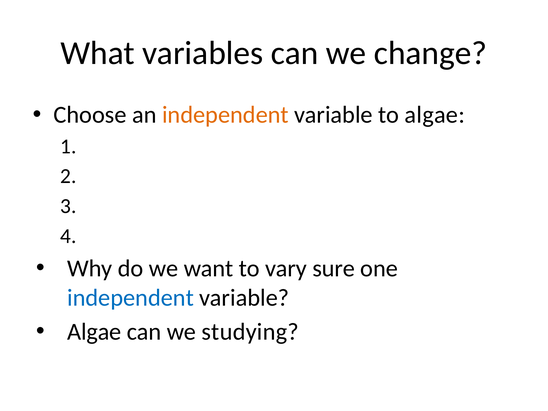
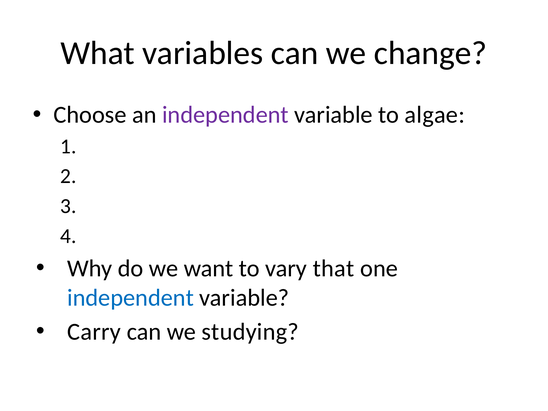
independent at (225, 115) colour: orange -> purple
sure: sure -> that
Algae at (94, 332): Algae -> Carry
